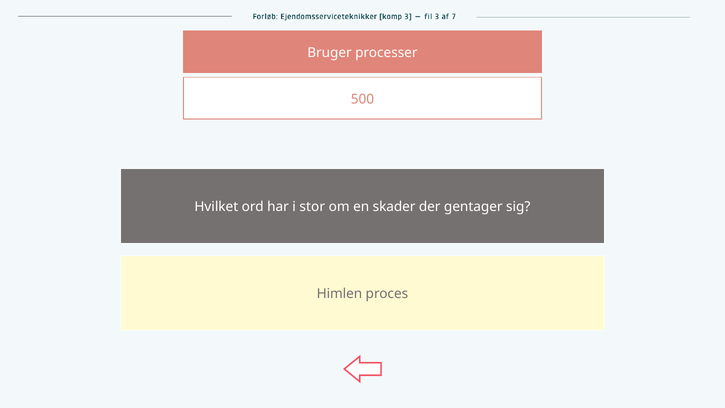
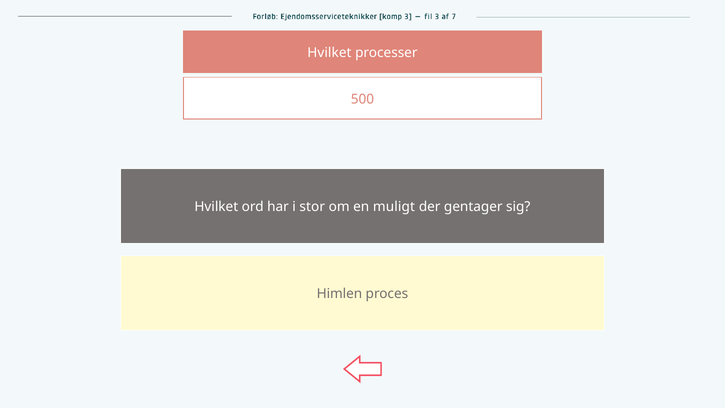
Bruger at (329, 53): Bruger -> Hvilket
skader: skader -> muligt
